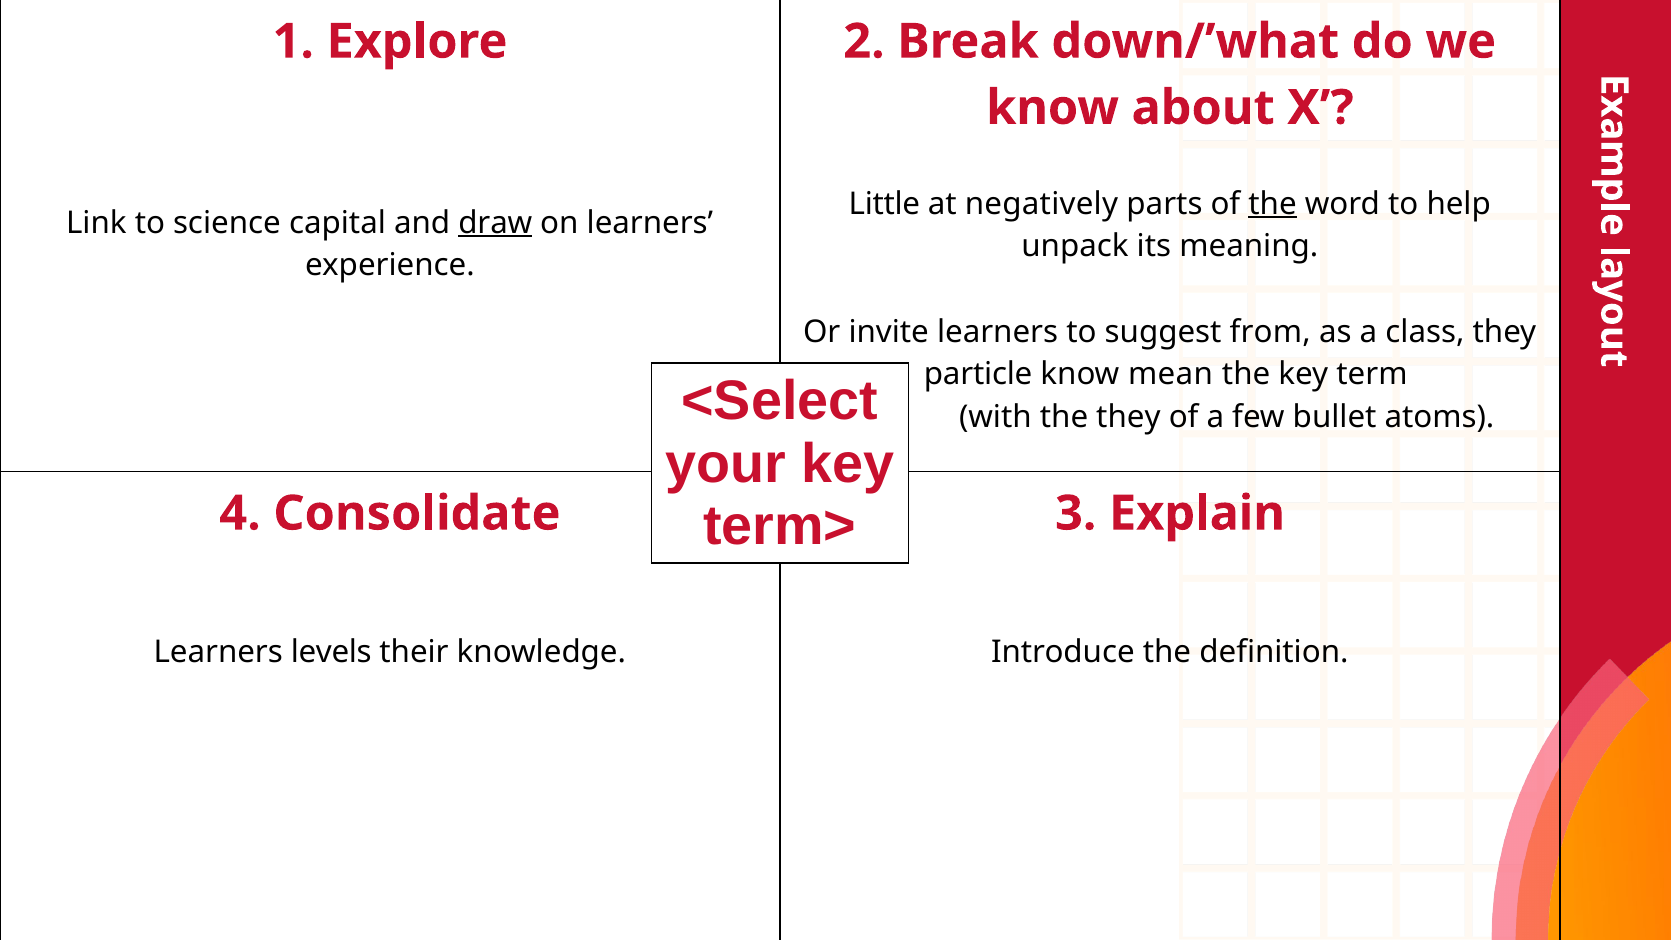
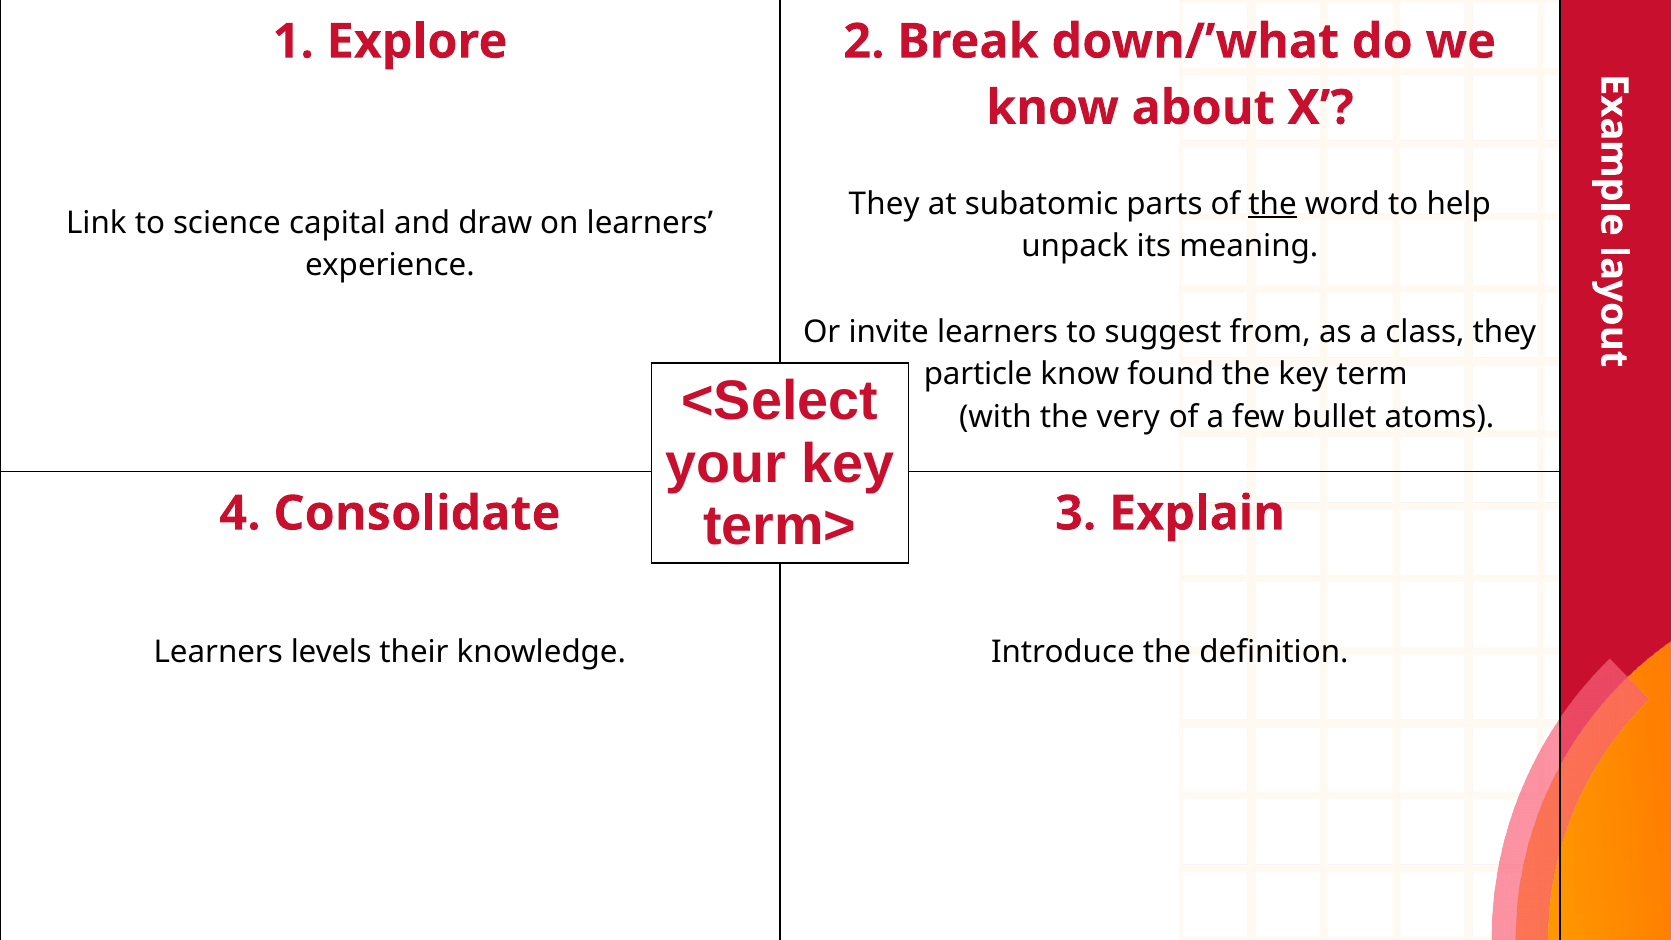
Little at (884, 204): Little -> They
negatively: negatively -> subatomic
draw underline: present -> none
mean: mean -> found
the they: they -> very
